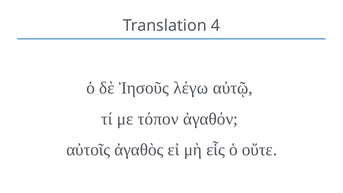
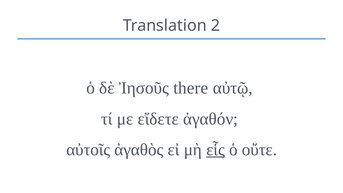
4: 4 -> 2
λέγω: λέγω -> there
τόπον: τόπον -> εἴδετε
εἷς underline: none -> present
